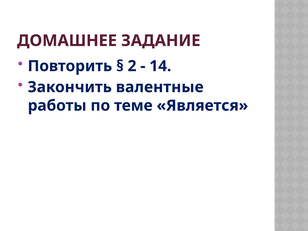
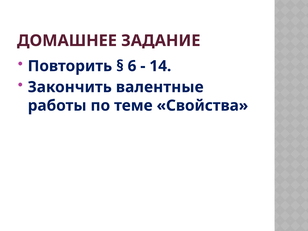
2: 2 -> 6
Является: Является -> Свойства
